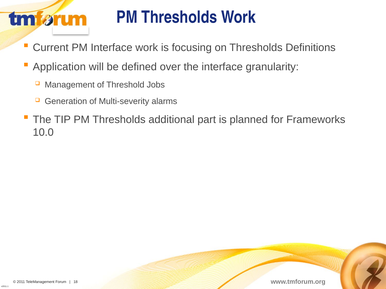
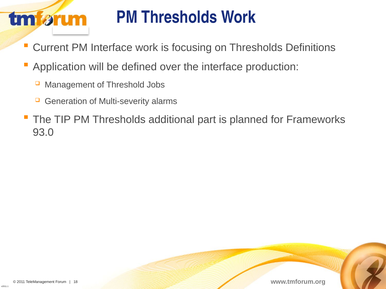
granularity: granularity -> production
10.0: 10.0 -> 93.0
